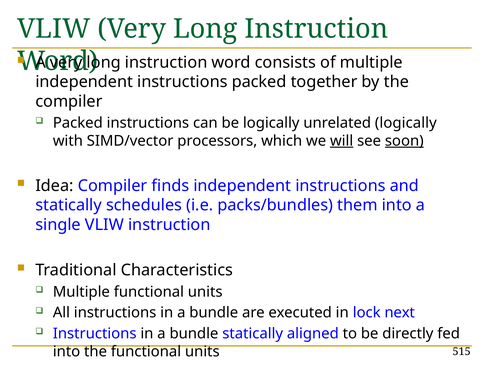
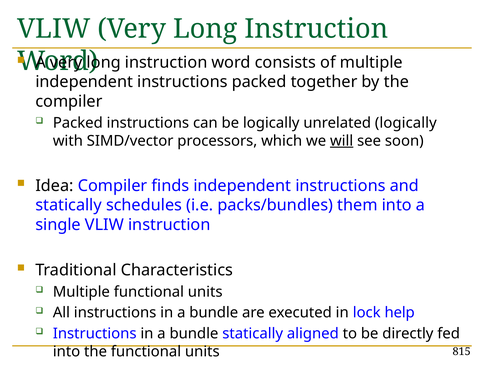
soon underline: present -> none
next: next -> help
515: 515 -> 815
